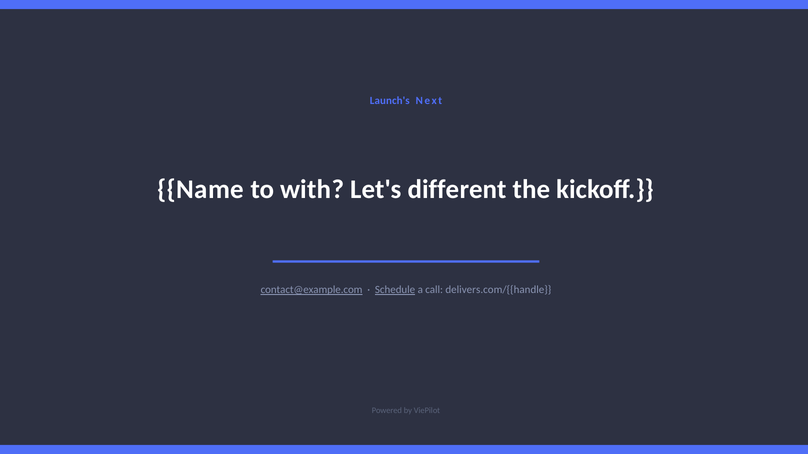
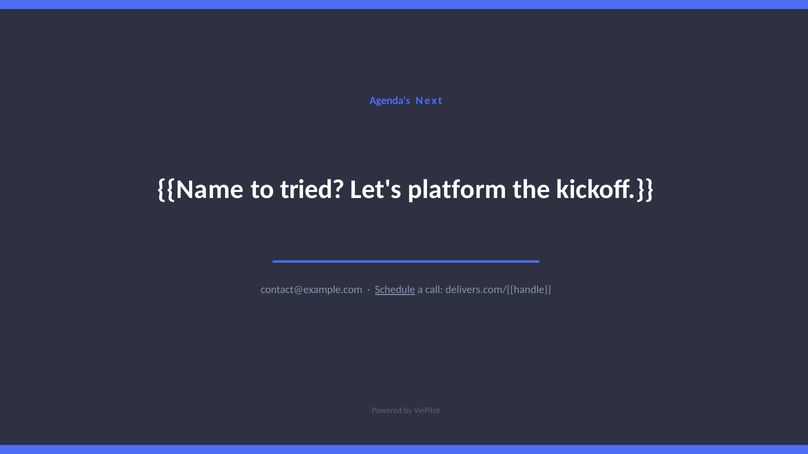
Launch's: Launch's -> Agenda's
with: with -> tried
different: different -> platform
contact@example.com underline: present -> none
